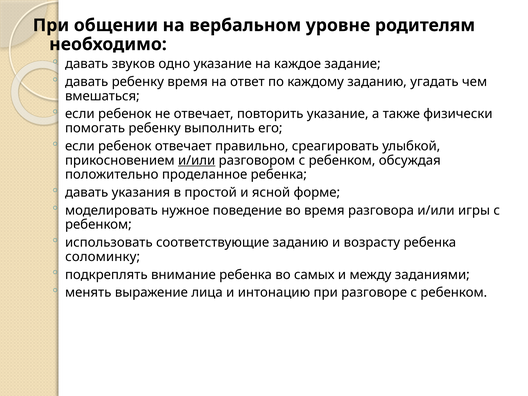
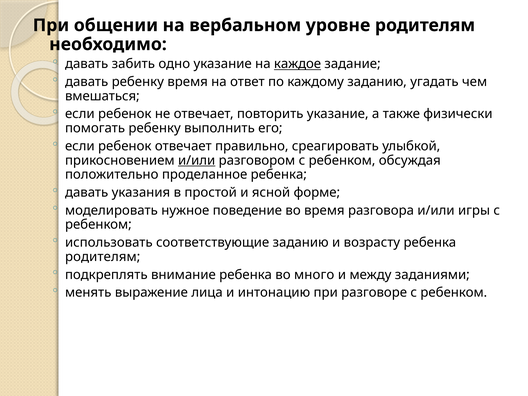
звуков: звуков -> забить
каждое underline: none -> present
соломинку at (103, 257): соломинку -> родителям
самых: самых -> много
